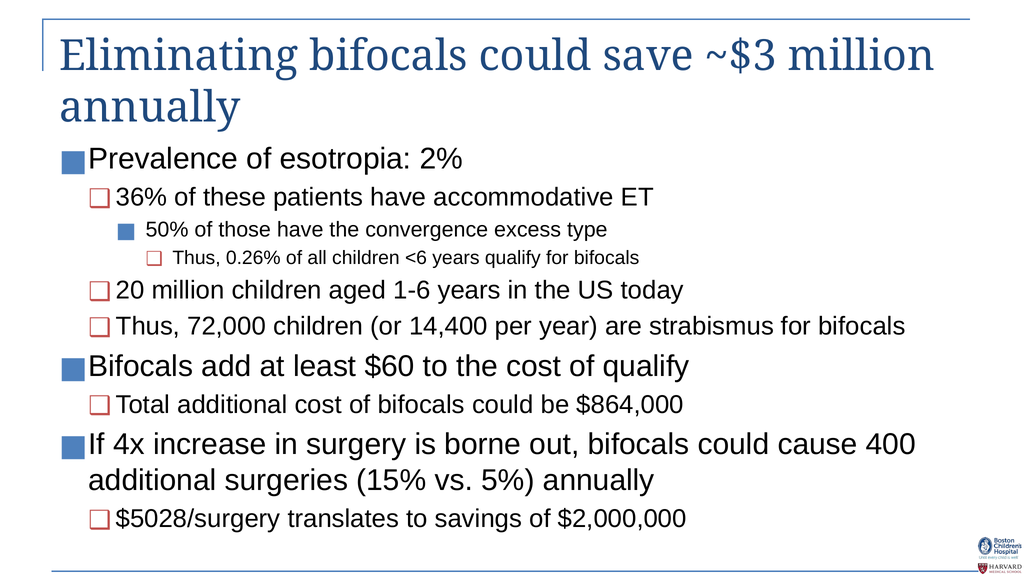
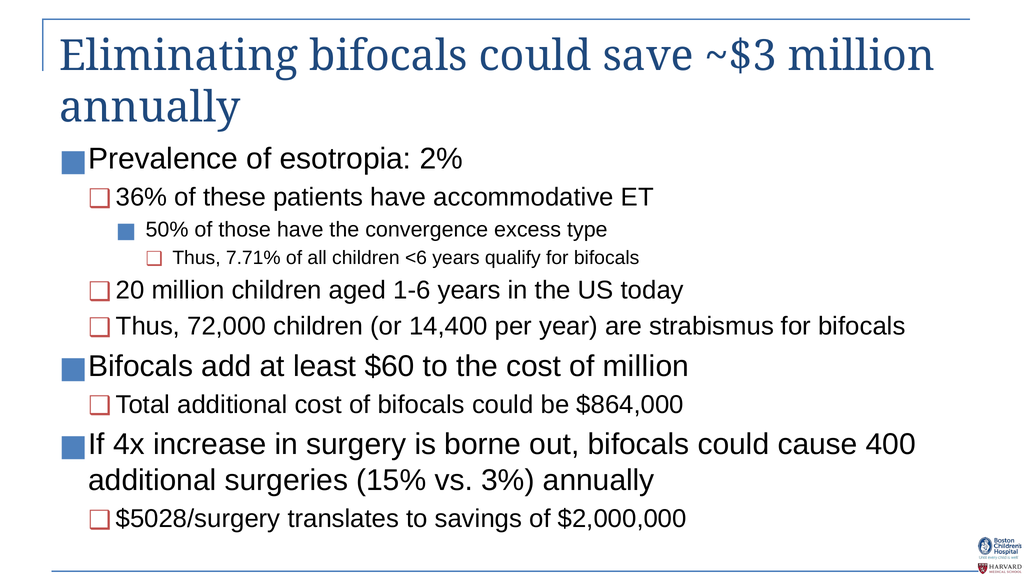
0.26%: 0.26% -> 7.71%
of qualify: qualify -> million
5%: 5% -> 3%
